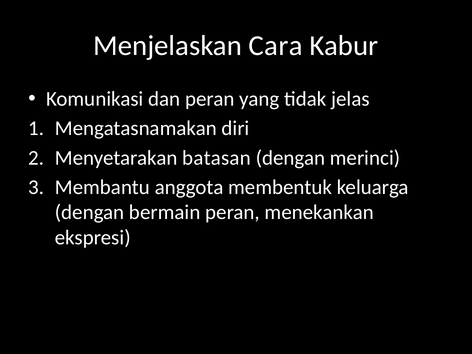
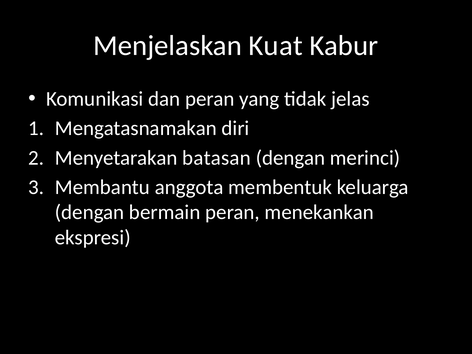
Cara: Cara -> Kuat
